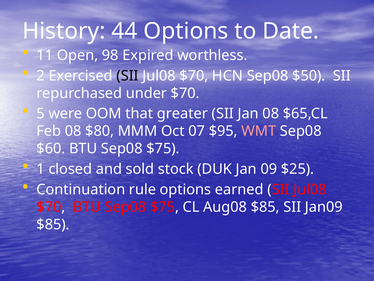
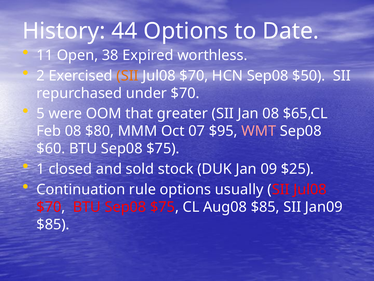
98: 98 -> 38
SII at (128, 76) colour: black -> orange
earned: earned -> usually
